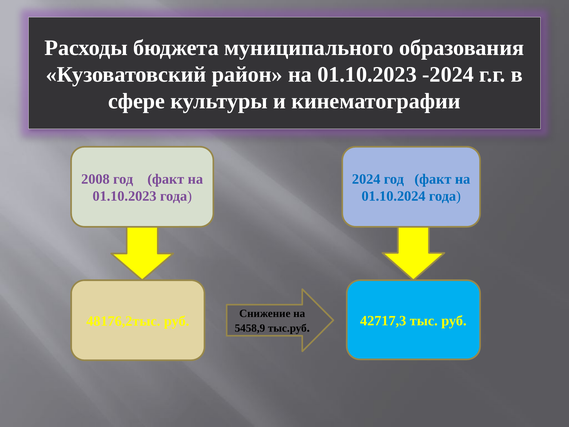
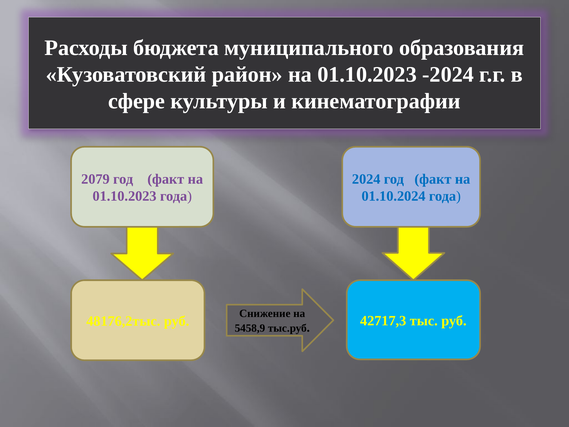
2008: 2008 -> 2079
